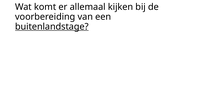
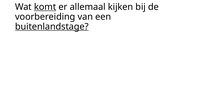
komt underline: none -> present
